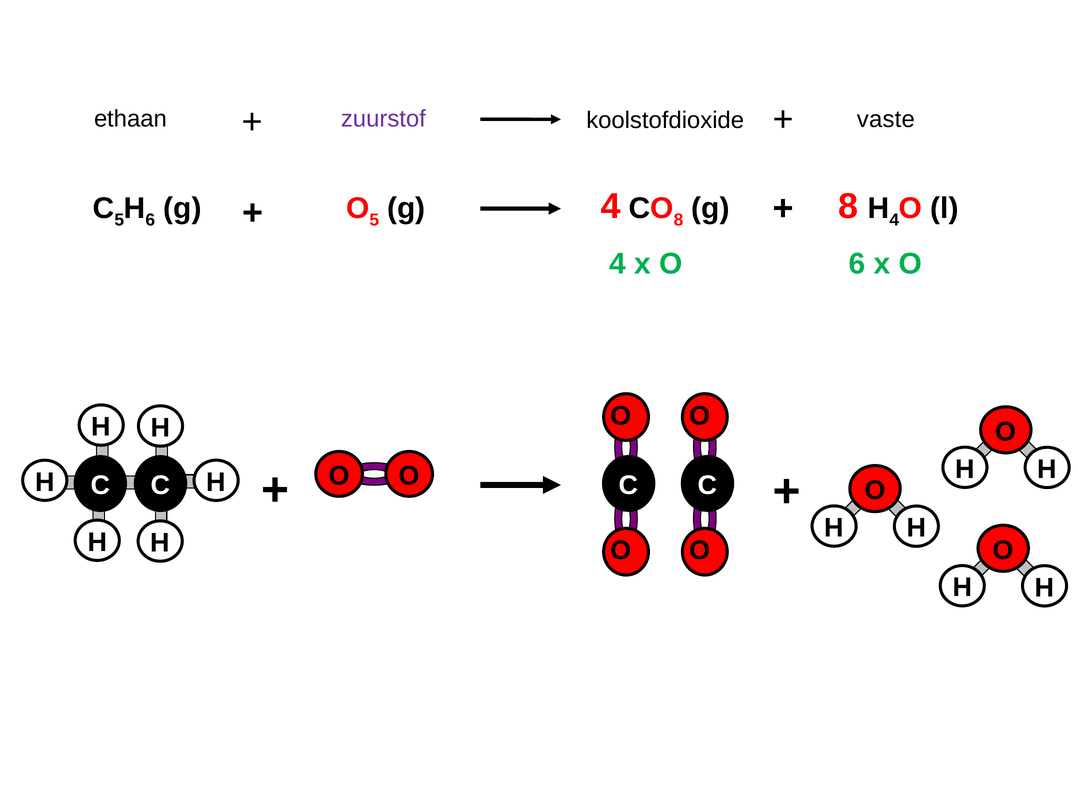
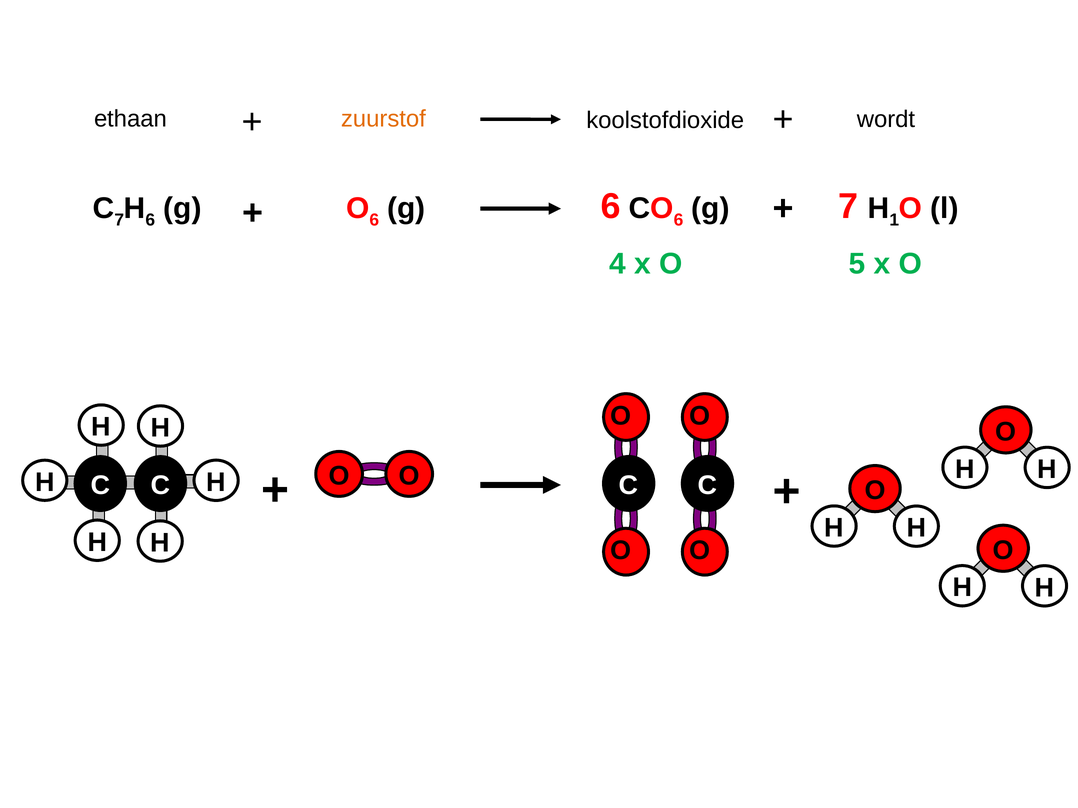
zuurstof colour: purple -> orange
vaste: vaste -> wordt
C 5: 5 -> 7
O 5: 5 -> 6
g 4: 4 -> 6
8 at (678, 220): 8 -> 6
g 8: 8 -> 7
H 4: 4 -> 1
O 6: 6 -> 5
